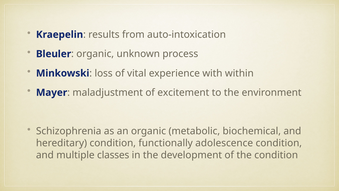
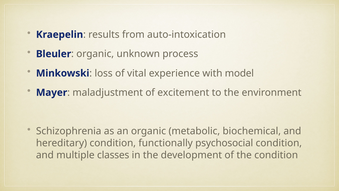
within: within -> model
adolescence: adolescence -> psychosocial
